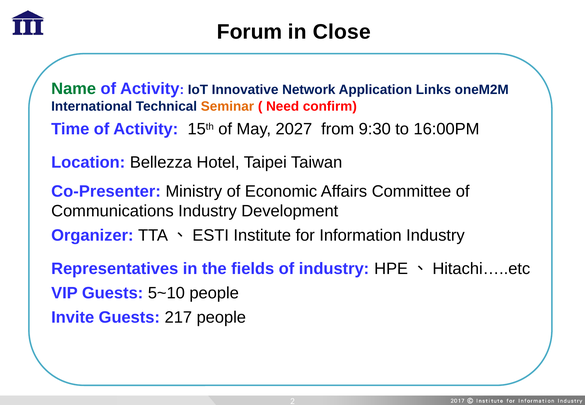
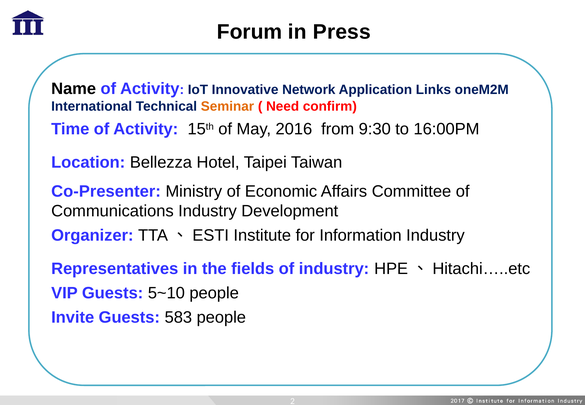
Close: Close -> Press
Name colour: green -> black
2027: 2027 -> 2016
217: 217 -> 583
